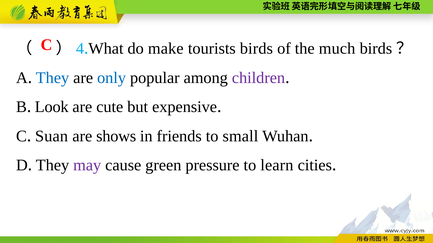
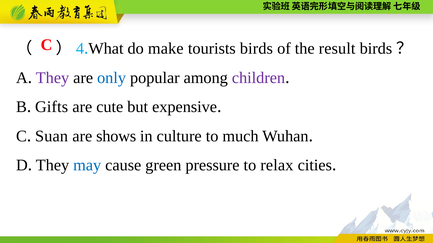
much: much -> result
They at (52, 78) colour: blue -> purple
Look: Look -> Gifts
friends: friends -> culture
small: small -> much
may colour: purple -> blue
learn: learn -> relax
